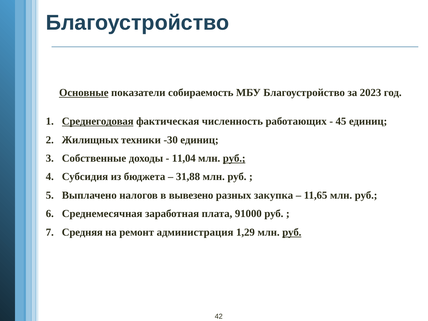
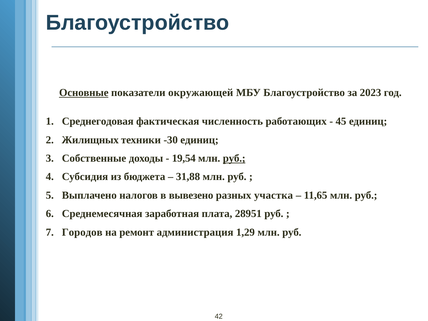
собираемость: собираемость -> окружающей
Среднегодовая underline: present -> none
11,04: 11,04 -> 19,54
закупка: закупка -> участка
91000: 91000 -> 28951
Средняя: Средняя -> Городов
руб at (292, 232) underline: present -> none
